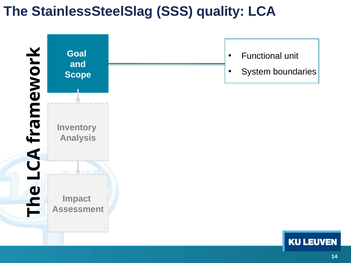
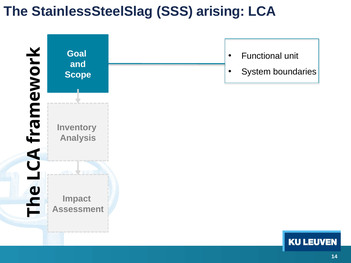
quality: quality -> arising
